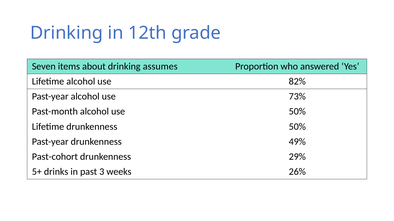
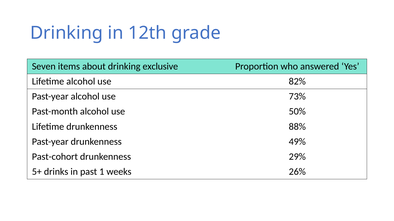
assumes: assumes -> exclusive
drunkenness 50%: 50% -> 88%
3: 3 -> 1
